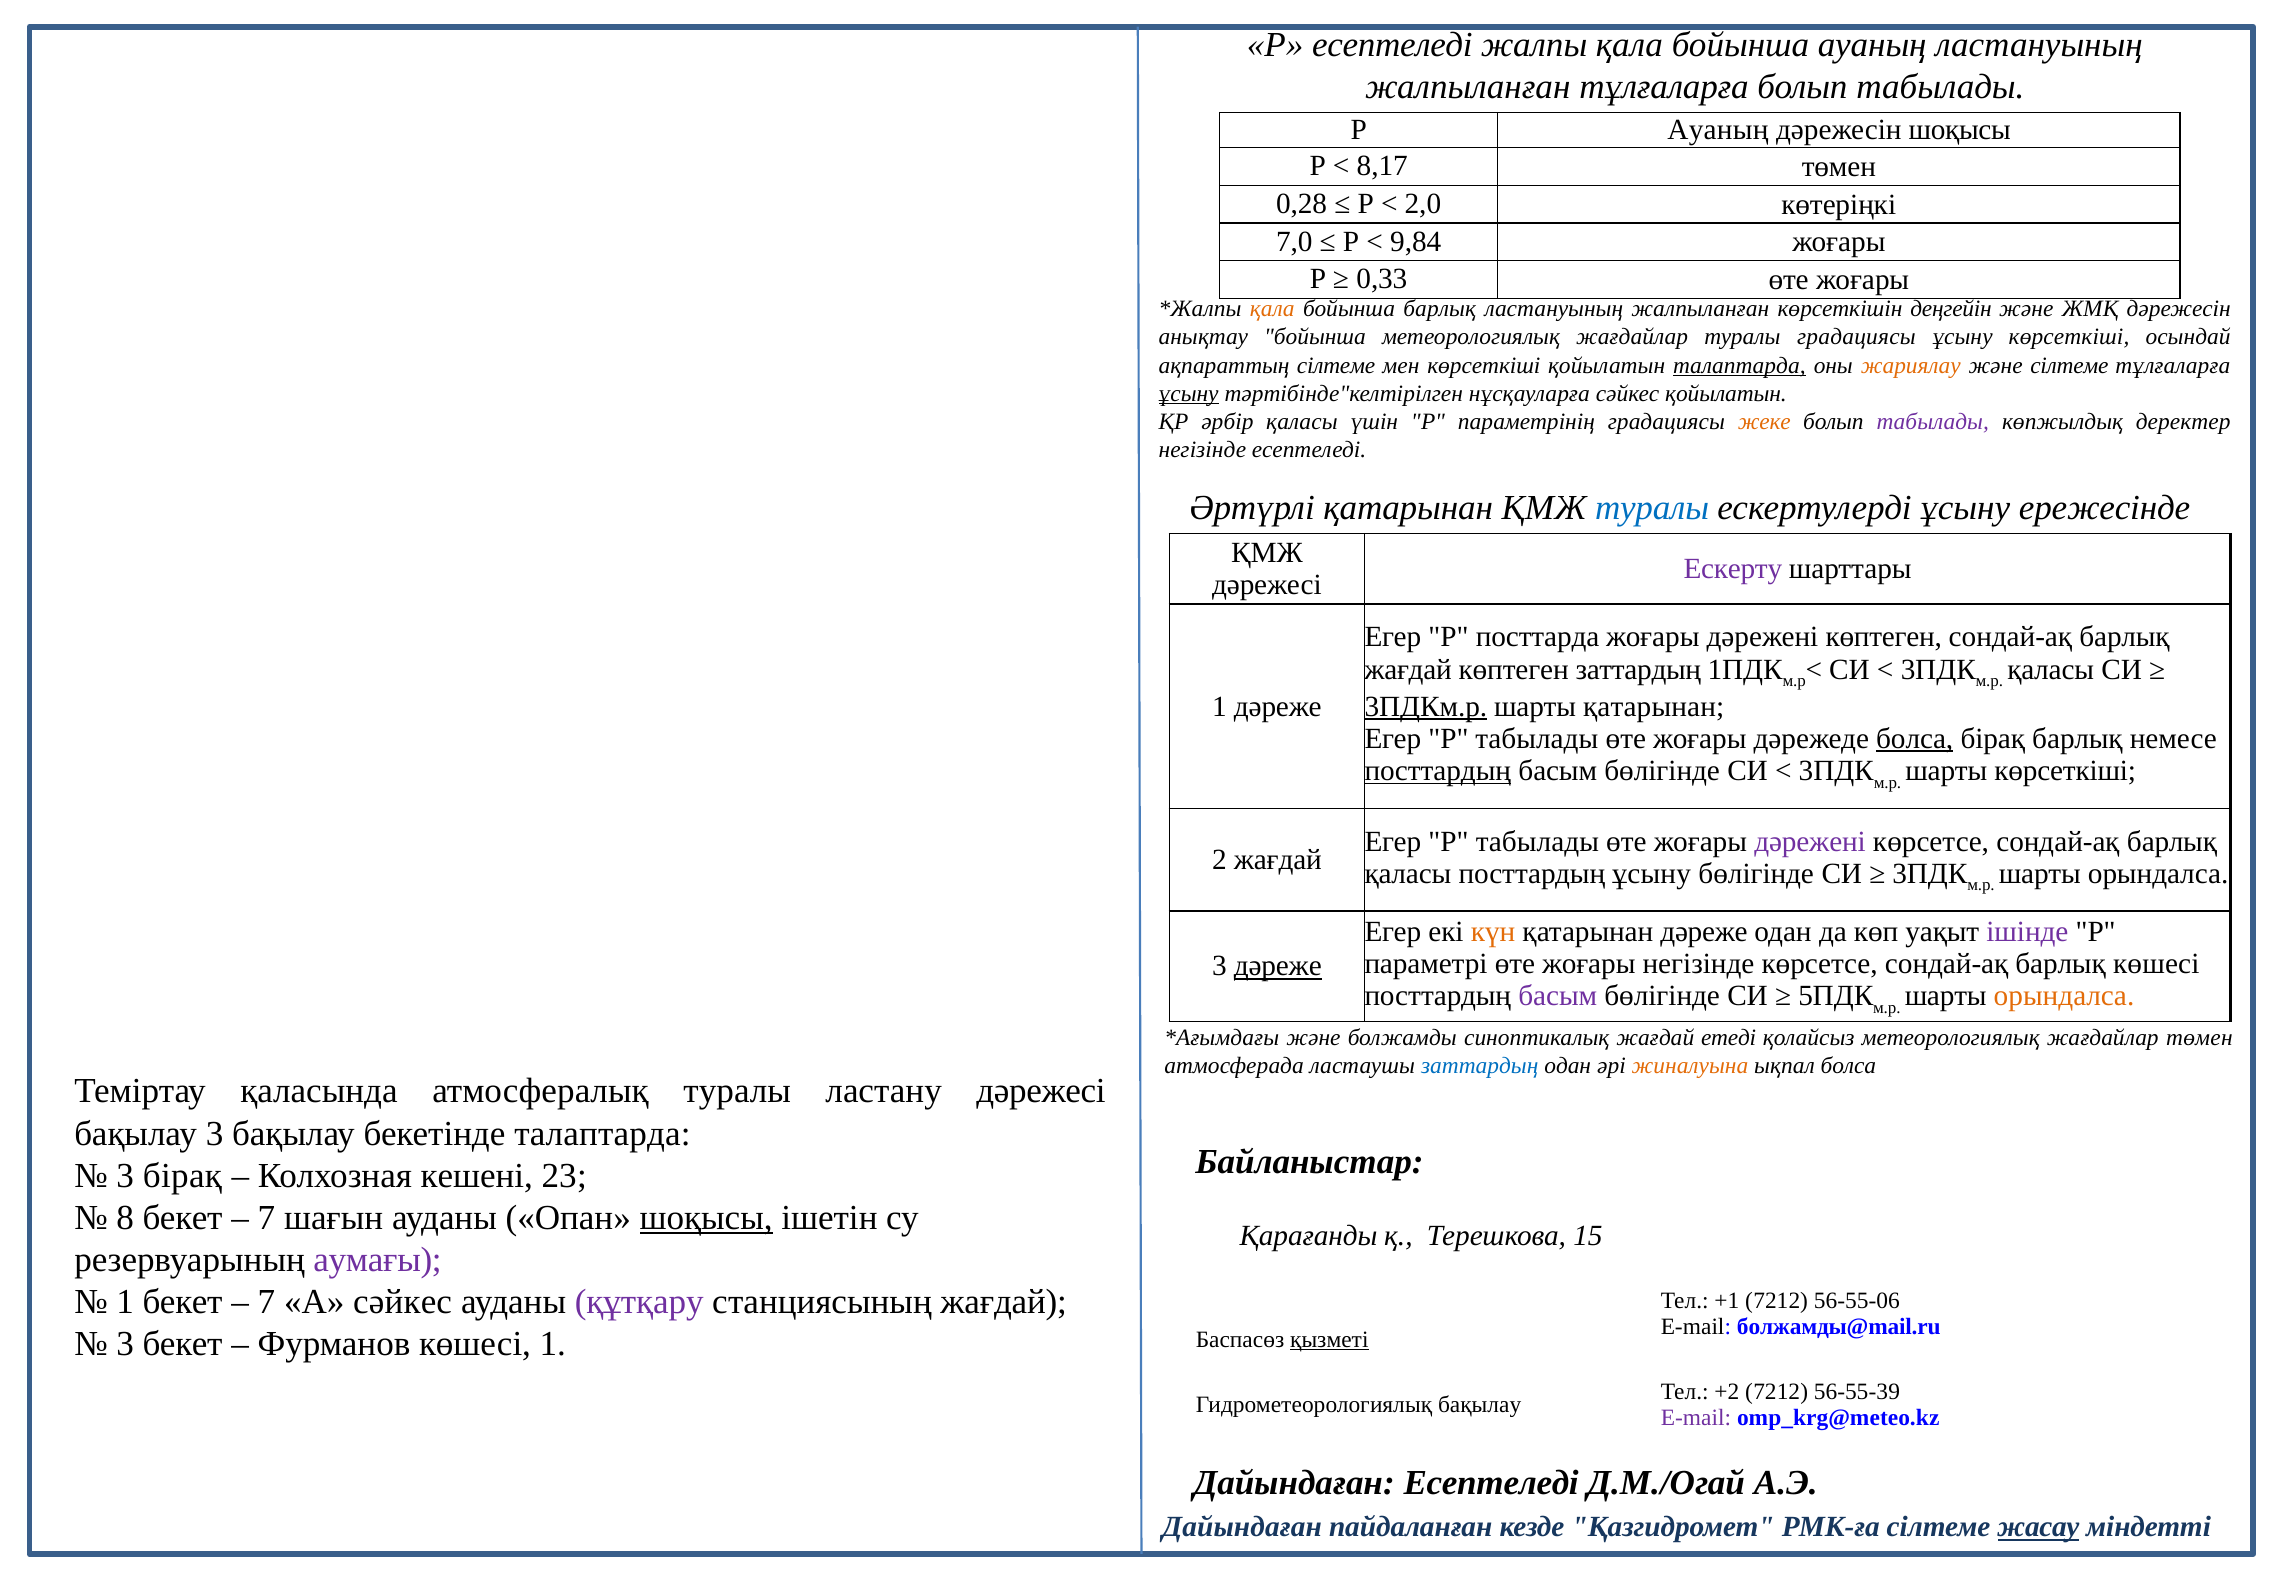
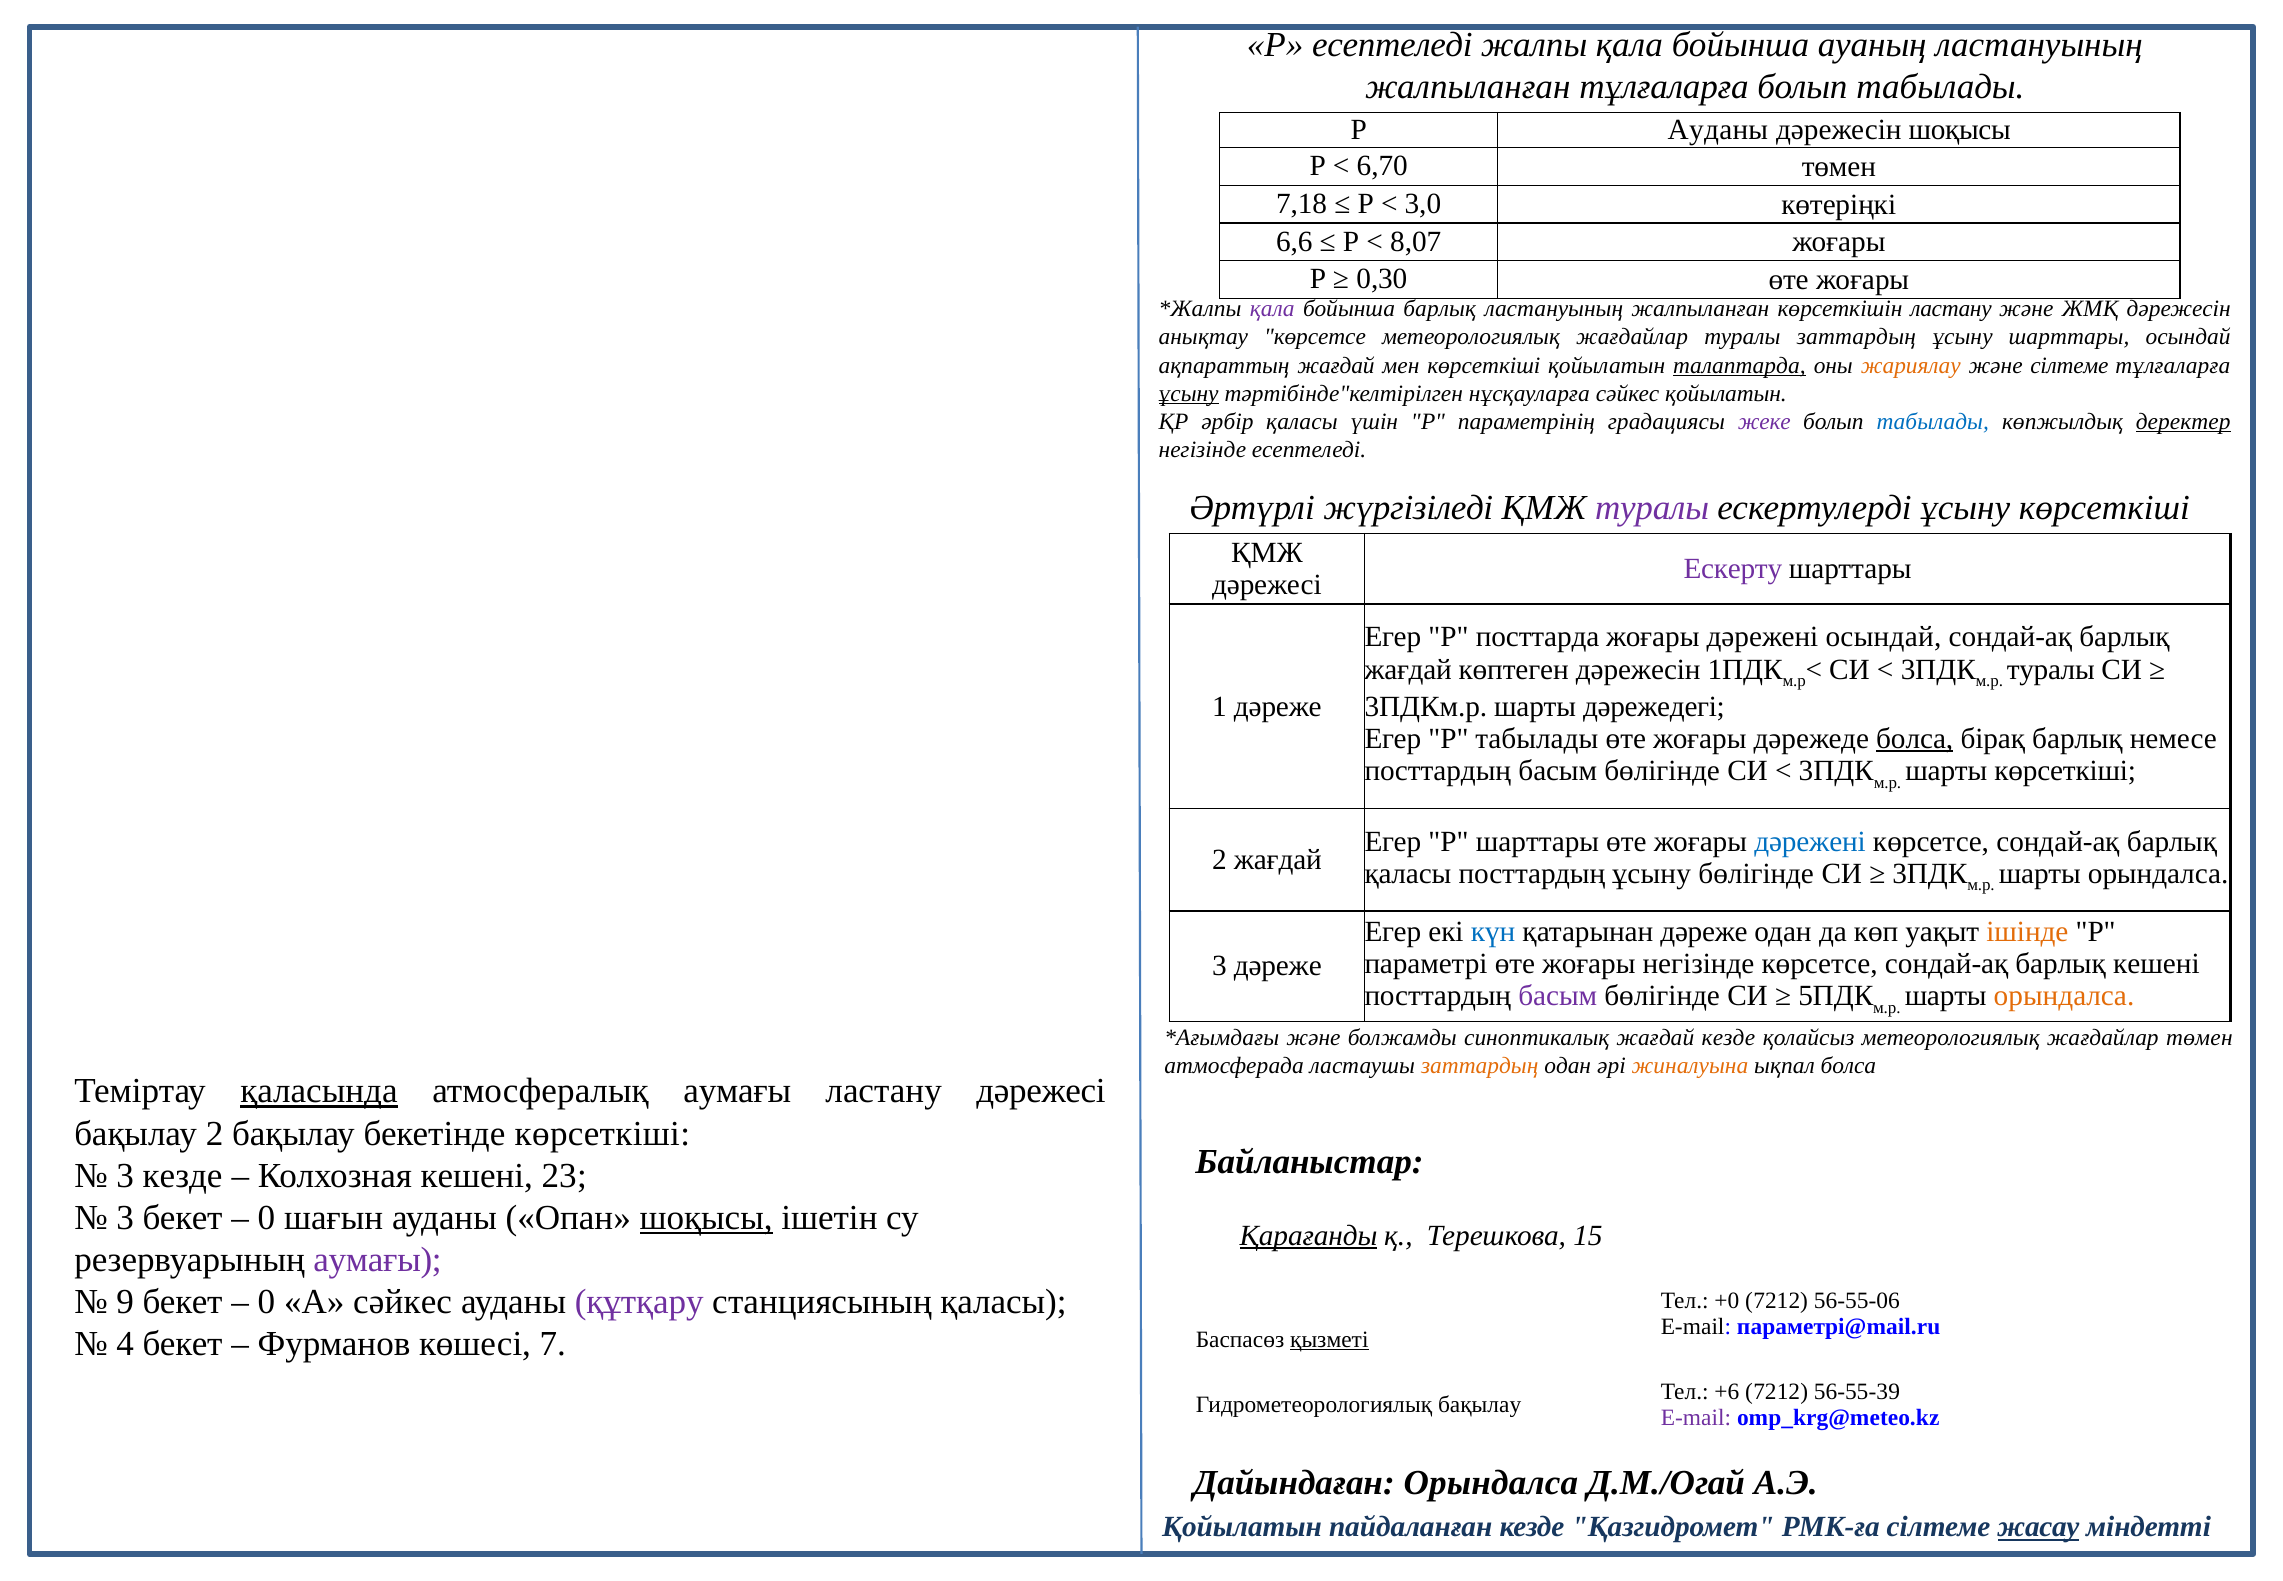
Р Ауаның: Ауаның -> Ауданы
8,17: 8,17 -> 6,70
0,28: 0,28 -> 7,18
2,0: 2,0 -> 3,0
7,0: 7,0 -> 6,6
9,84: 9,84 -> 8,07
0,33: 0,33 -> 0,30
қала at (1272, 309) colour: orange -> purple
көрсеткішін деңгейін: деңгейін -> ластану
анықтау бойынша: бойынша -> көрсетсе
туралы градациясы: градациясы -> заттардың
ұсыну көрсеткіші: көрсеткіші -> шарттары
ақпараттың сілтеме: сілтеме -> жағдай
жеке colour: orange -> purple
табылады at (1933, 421) colour: purple -> blue
деректер underline: none -> present
Әртүрлі қатарынан: қатарынан -> жүргізіледі
туралы at (1652, 507) colour: blue -> purple
ұсыну ережесінде: ережесінде -> көрсеткіші
дәрежені көптеген: көптеген -> осындай
көптеген заттардың: заттардың -> дәрежесін
қаласы at (2051, 669): қаласы -> туралы
3ПДКм.р underline: present -> none
шарты қатарынан: қатарынан -> дәрежедегі
посттардың at (1438, 771) underline: present -> none
Р табылады: табылады -> шарттары
дәрежені at (1810, 841) colour: purple -> blue
күн colour: orange -> blue
ішінде colour: purple -> orange
барлық көшесі: көшесі -> кешені
дәреже at (1278, 966) underline: present -> none
жағдай етеді: етеді -> кезде
заттардың at (1480, 1066) colour: blue -> orange
қаласында underline: none -> present
атмосфералық туралы: туралы -> аумағы
бақылау 3: 3 -> 2
бекетінде талаптарда: талаптарда -> көрсеткіші
3 бірақ: бірақ -> кезде
8 at (125, 1217): 8 -> 3
7 at (266, 1217): 7 -> 0
Қарағанды underline: none -> present
1 at (125, 1302): 1 -> 9
7 at (266, 1302): 7 -> 0
станциясының жағдай: жағдай -> қаласы
+1: +1 -> +0
болжамды@mail.ru: болжамды@mail.ru -> параметрі@mail.ru
3 at (125, 1344): 3 -> 4
көшесі 1: 1 -> 7
+2: +2 -> +6
Дайындаған Есептеледі: Есептеледі -> Орындалса
Дайындаған at (1242, 1527): Дайындаған -> Қойылатын
